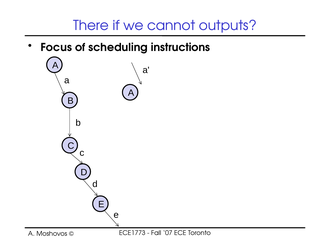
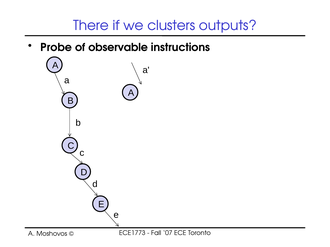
cannot: cannot -> clusters
Focus: Focus -> Probe
scheduling: scheduling -> observable
